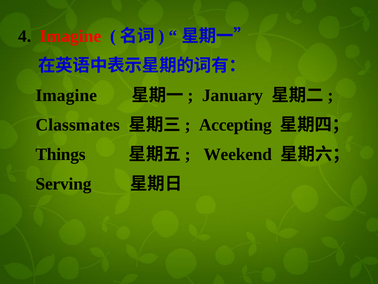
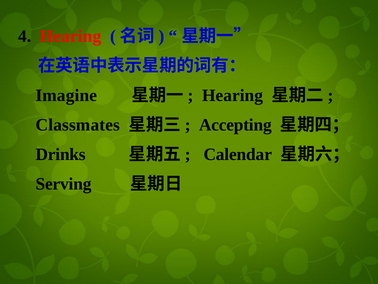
4 Imagine: Imagine -> Hearing
January at (233, 95): January -> Hearing
Things: Things -> Drinks
Weekend: Weekend -> Calendar
